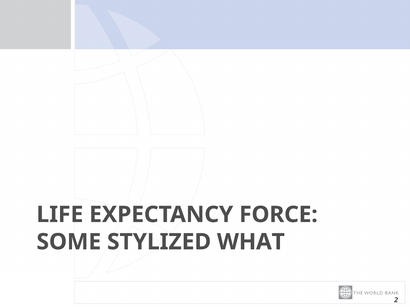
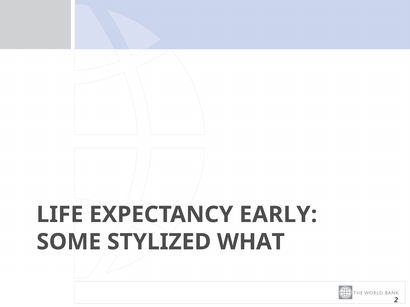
FORCE: FORCE -> EARLY
